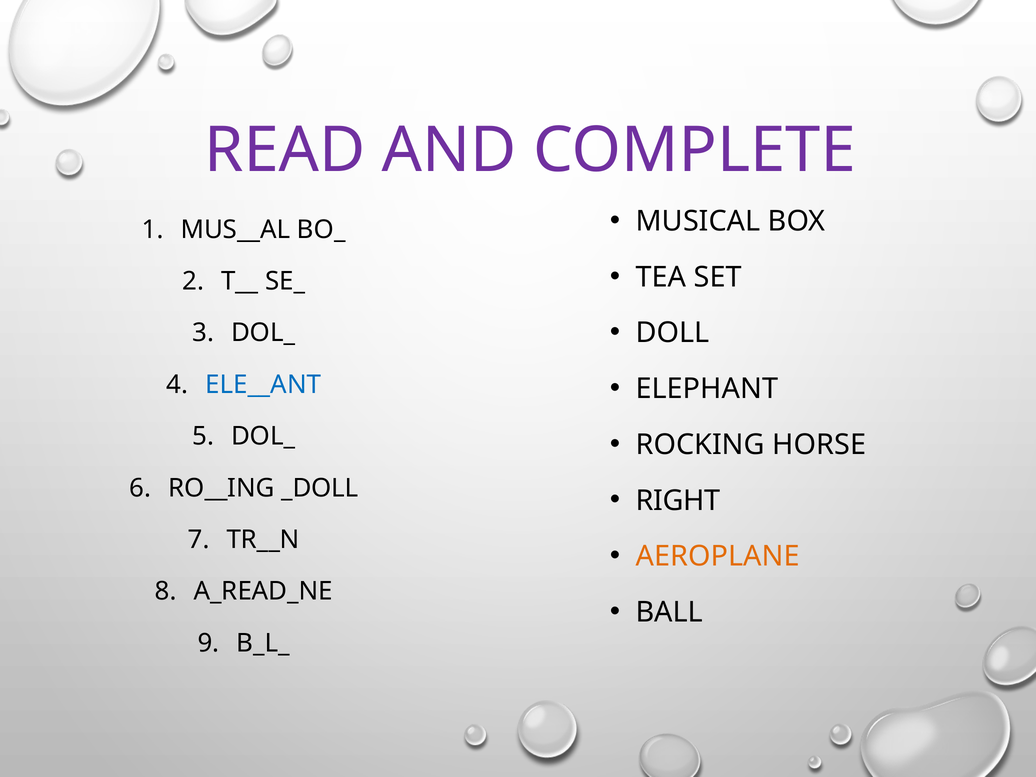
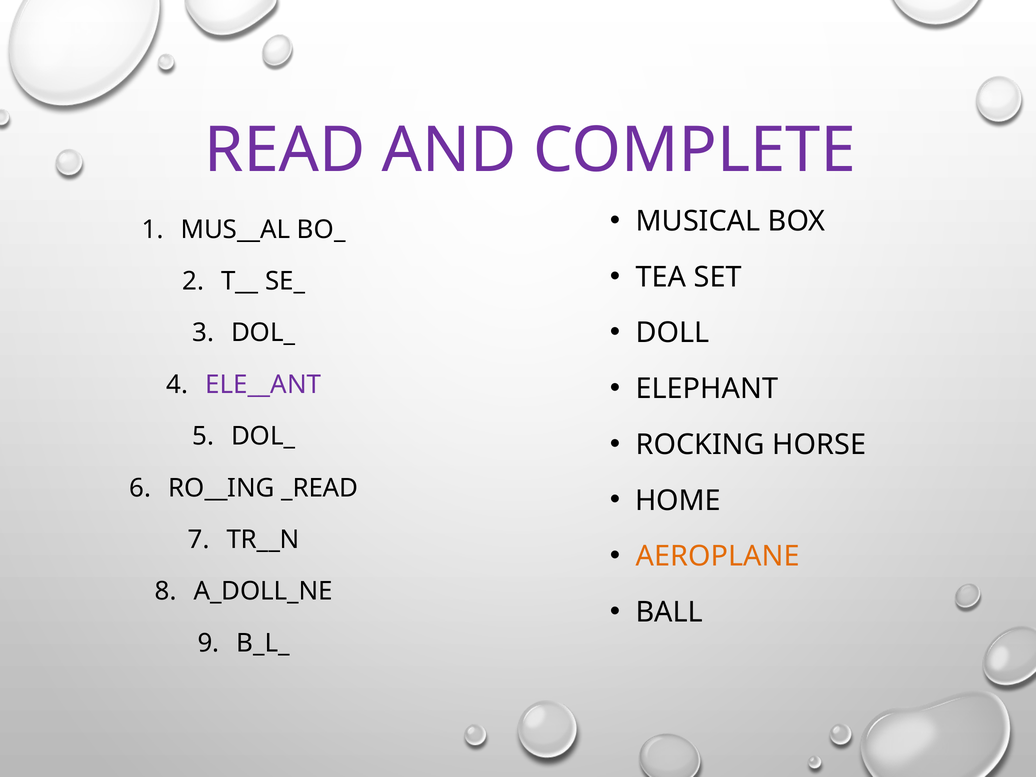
ELE__ANT colour: blue -> purple
_DOLL: _DOLL -> _READ
RIGHT: RIGHT -> HOME
A_READ_NE: A_READ_NE -> A_DOLL_NE
